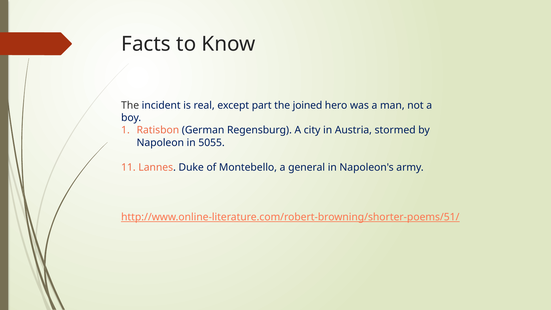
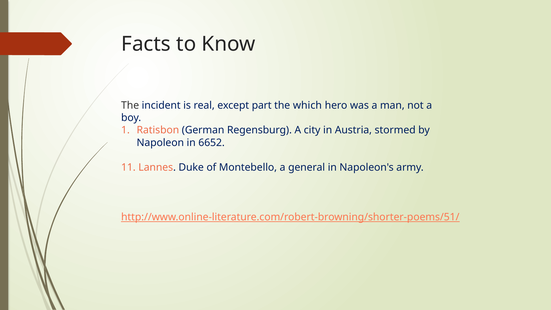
joined: joined -> which
5055: 5055 -> 6652
